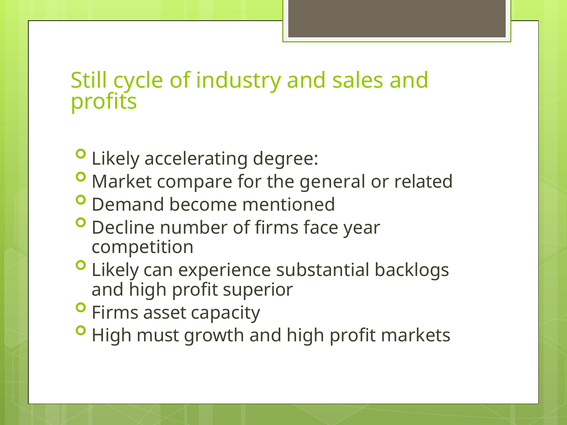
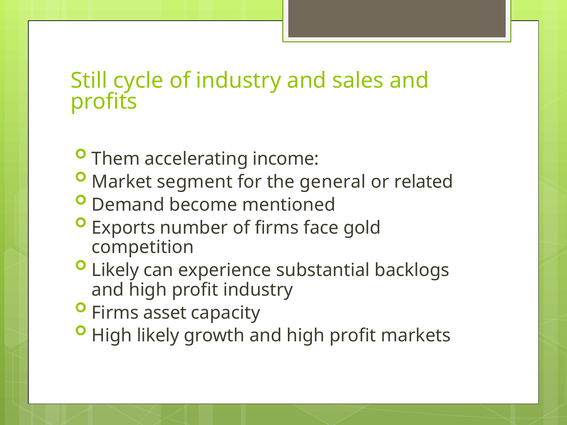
Likely at (116, 159): Likely -> Them
degree: degree -> income
compare: compare -> segment
Decline: Decline -> Exports
year: year -> gold
profit superior: superior -> industry
High must: must -> likely
